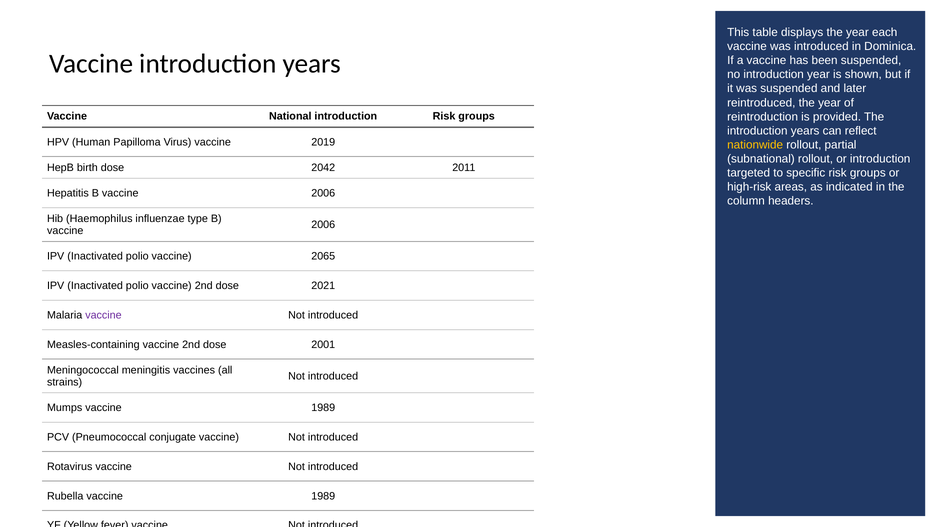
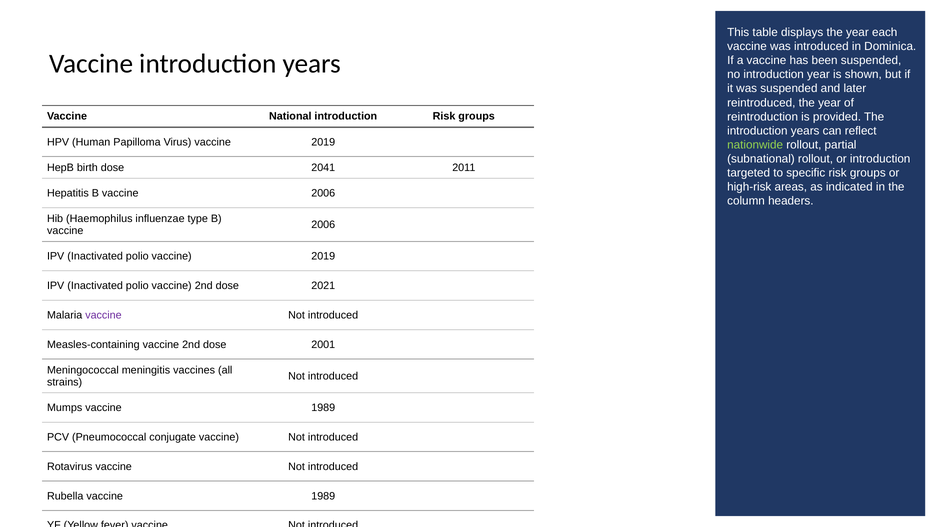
nationwide colour: yellow -> light green
2042: 2042 -> 2041
polio vaccine 2065: 2065 -> 2019
